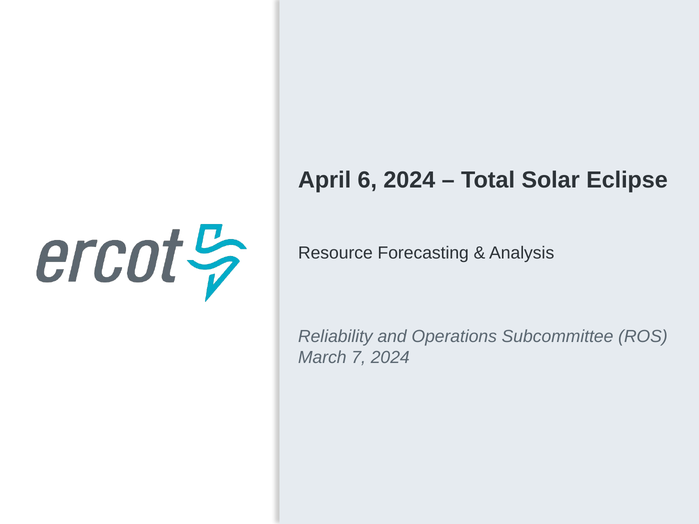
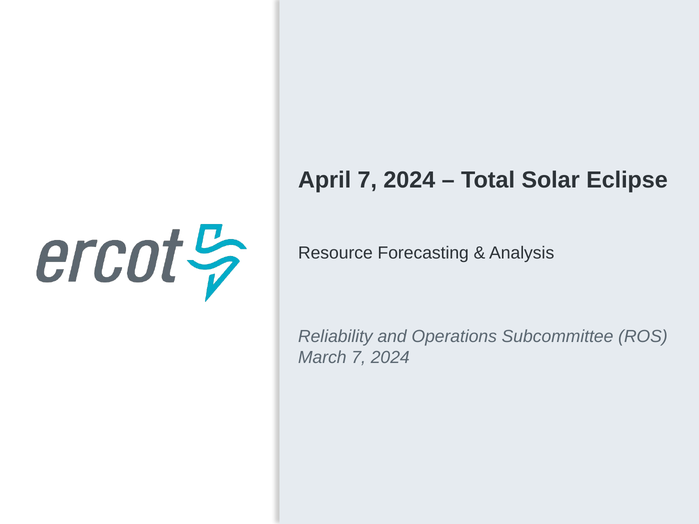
April 6: 6 -> 7
